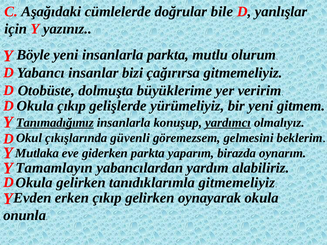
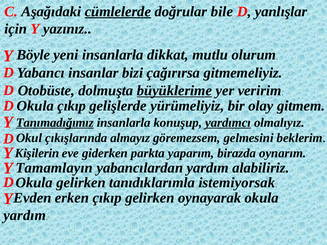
cümlelerde underline: none -> present
insanlarla parkta: parkta -> dikkat
büyüklerime underline: none -> present
bir yeni: yeni -> olay
güvenli: güvenli -> almayız
Mutlaka: Mutlaka -> Kişilerin
tanıdıklarımla gitmemeliyiz: gitmemeliyiz -> istemiyorsak
onunla at (25, 216): onunla -> yardım
